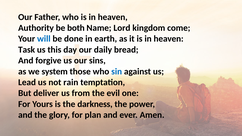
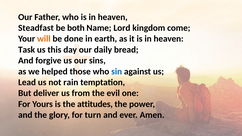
Authority: Authority -> Steadfast
will colour: blue -> orange
system: system -> helped
darkness: darkness -> attitudes
plan: plan -> turn
